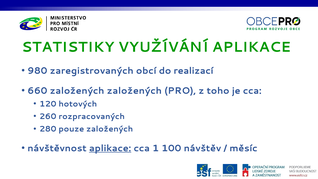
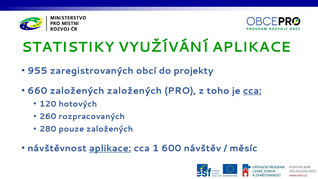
980: 980 -> 955
realizací: realizací -> projekty
cca at (252, 91) underline: none -> present
100: 100 -> 600
